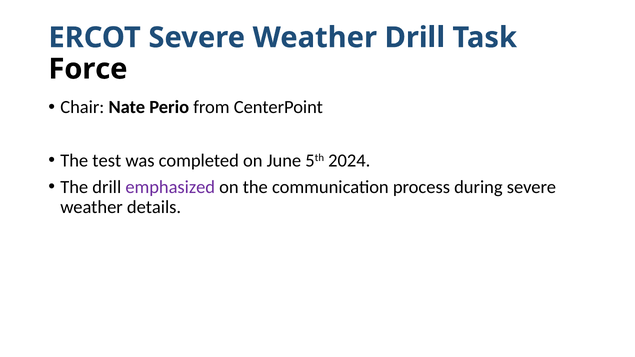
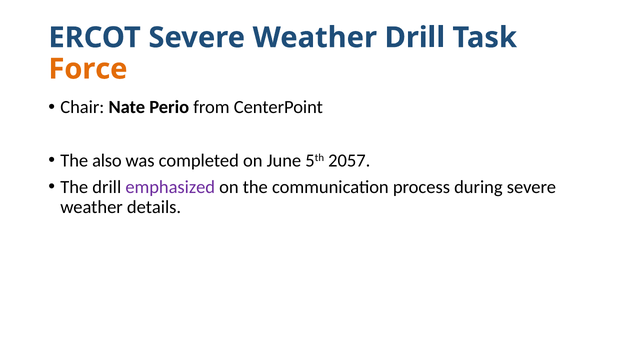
Force colour: black -> orange
test: test -> also
2024: 2024 -> 2057
